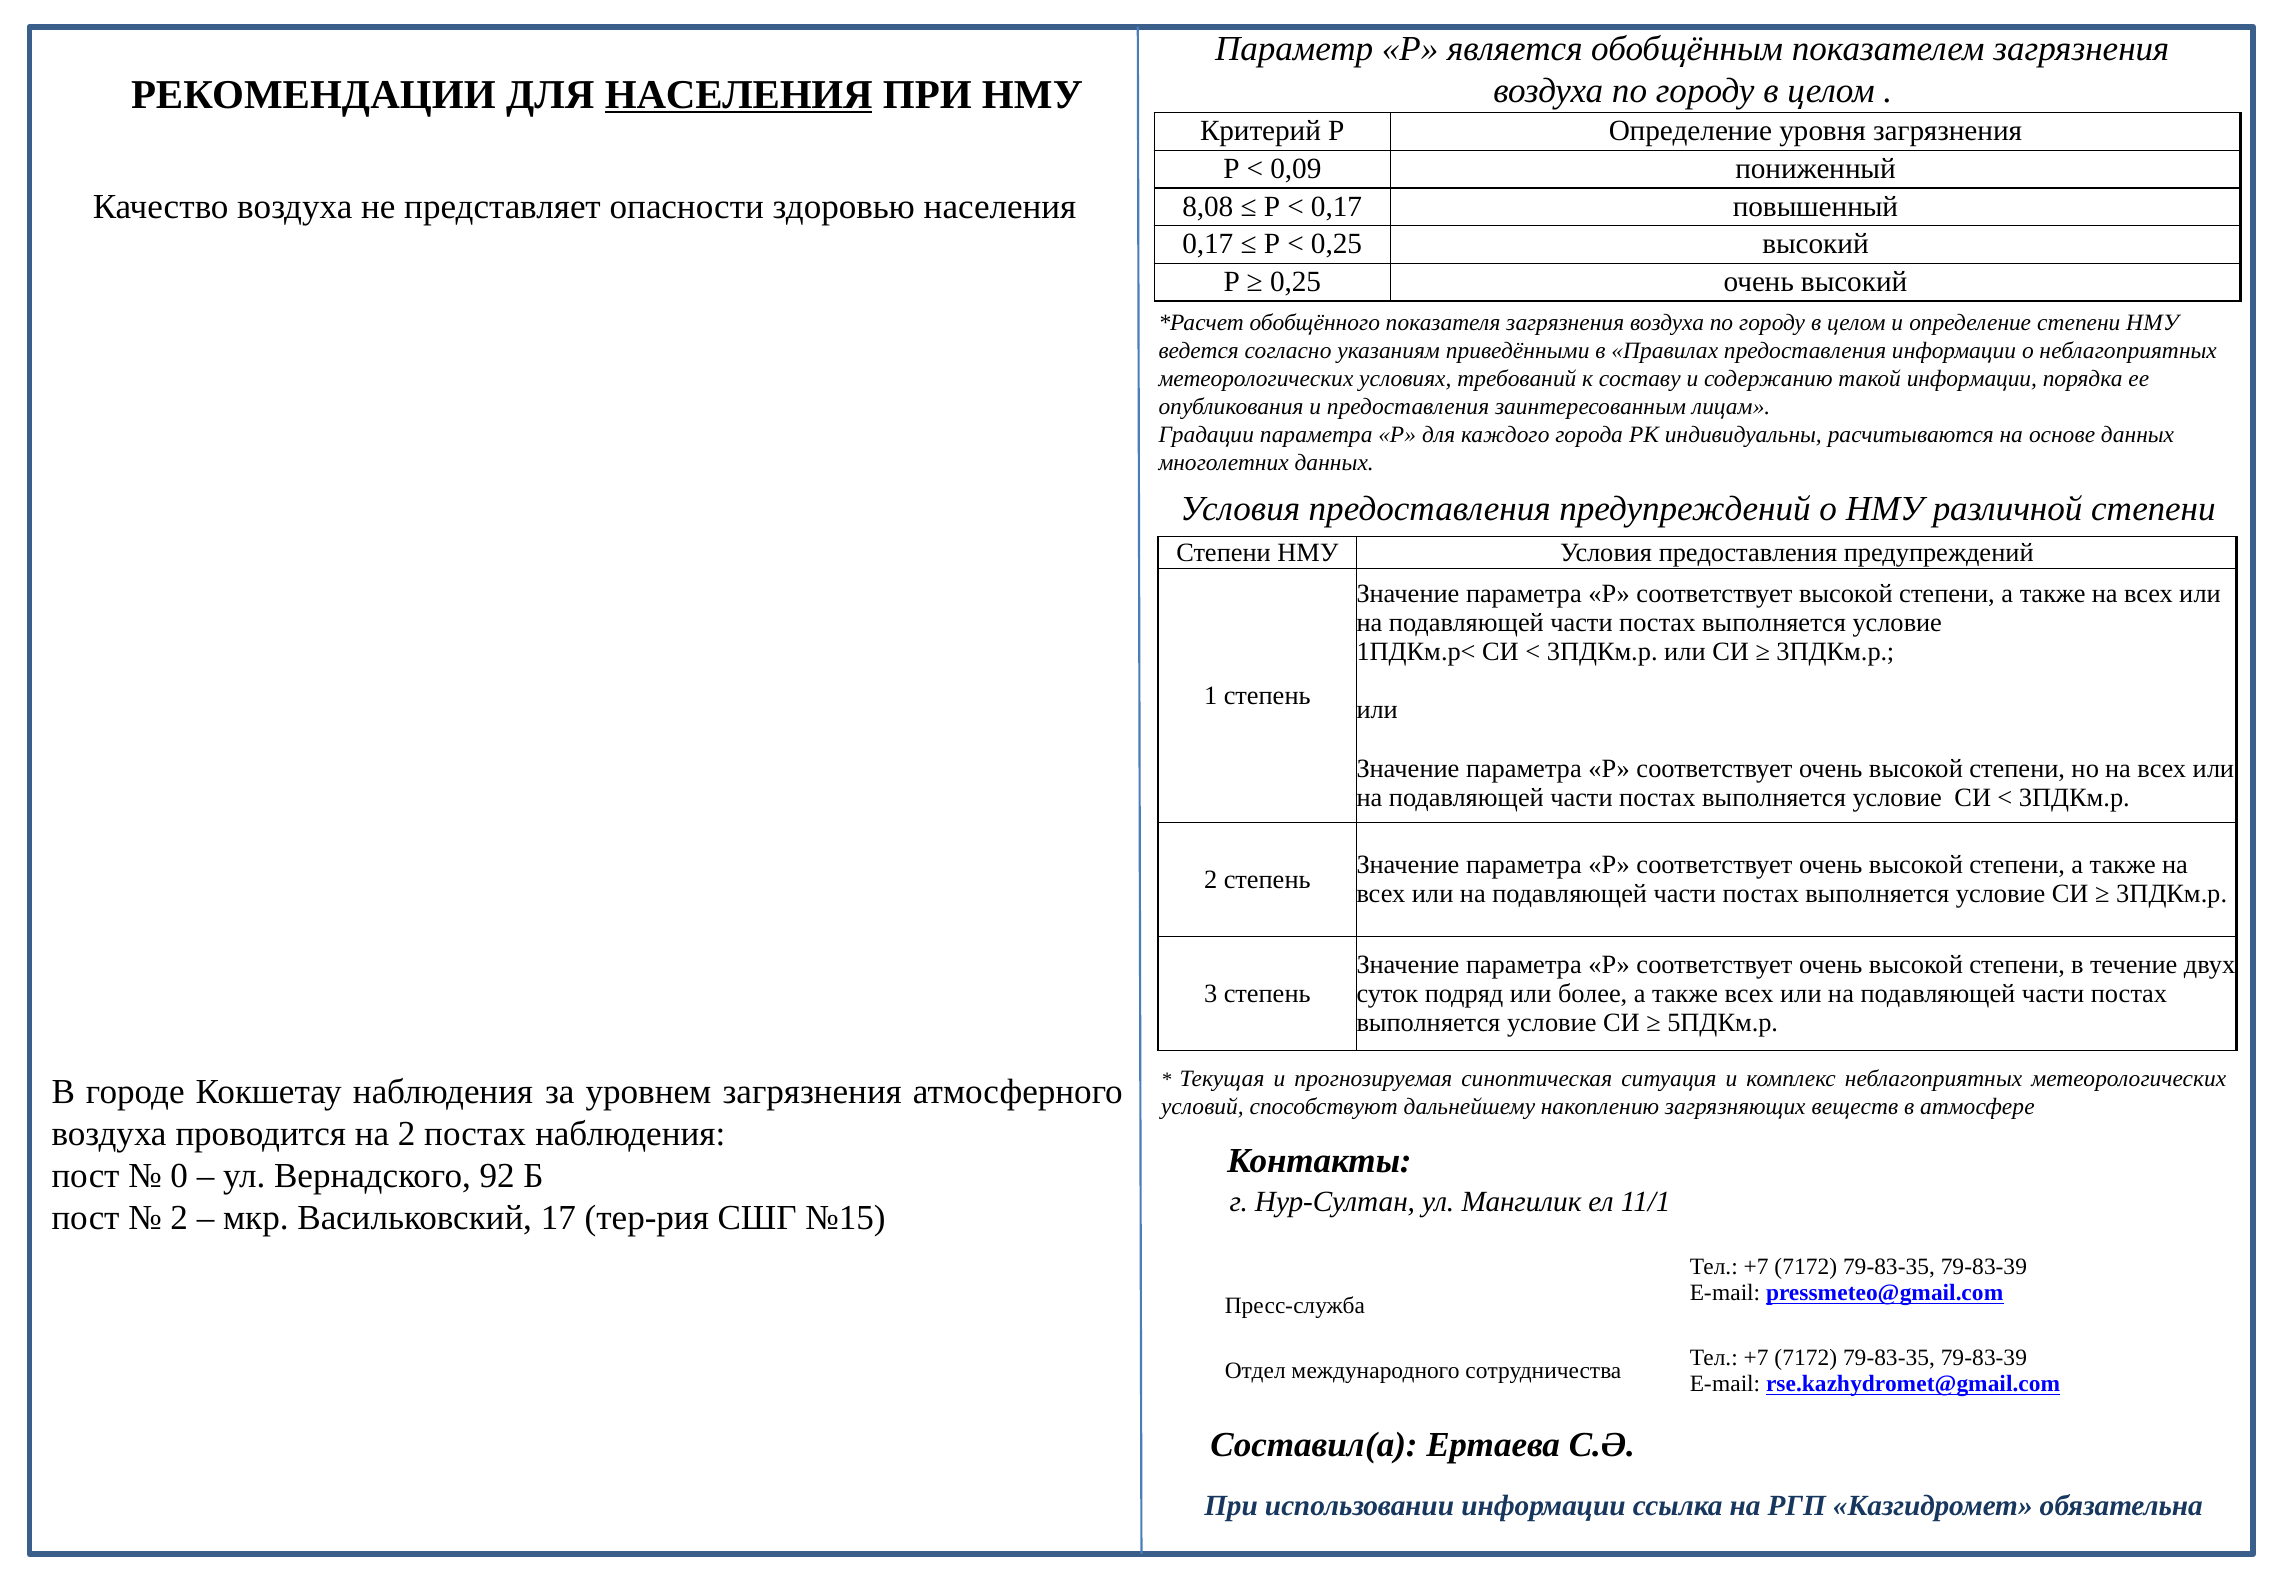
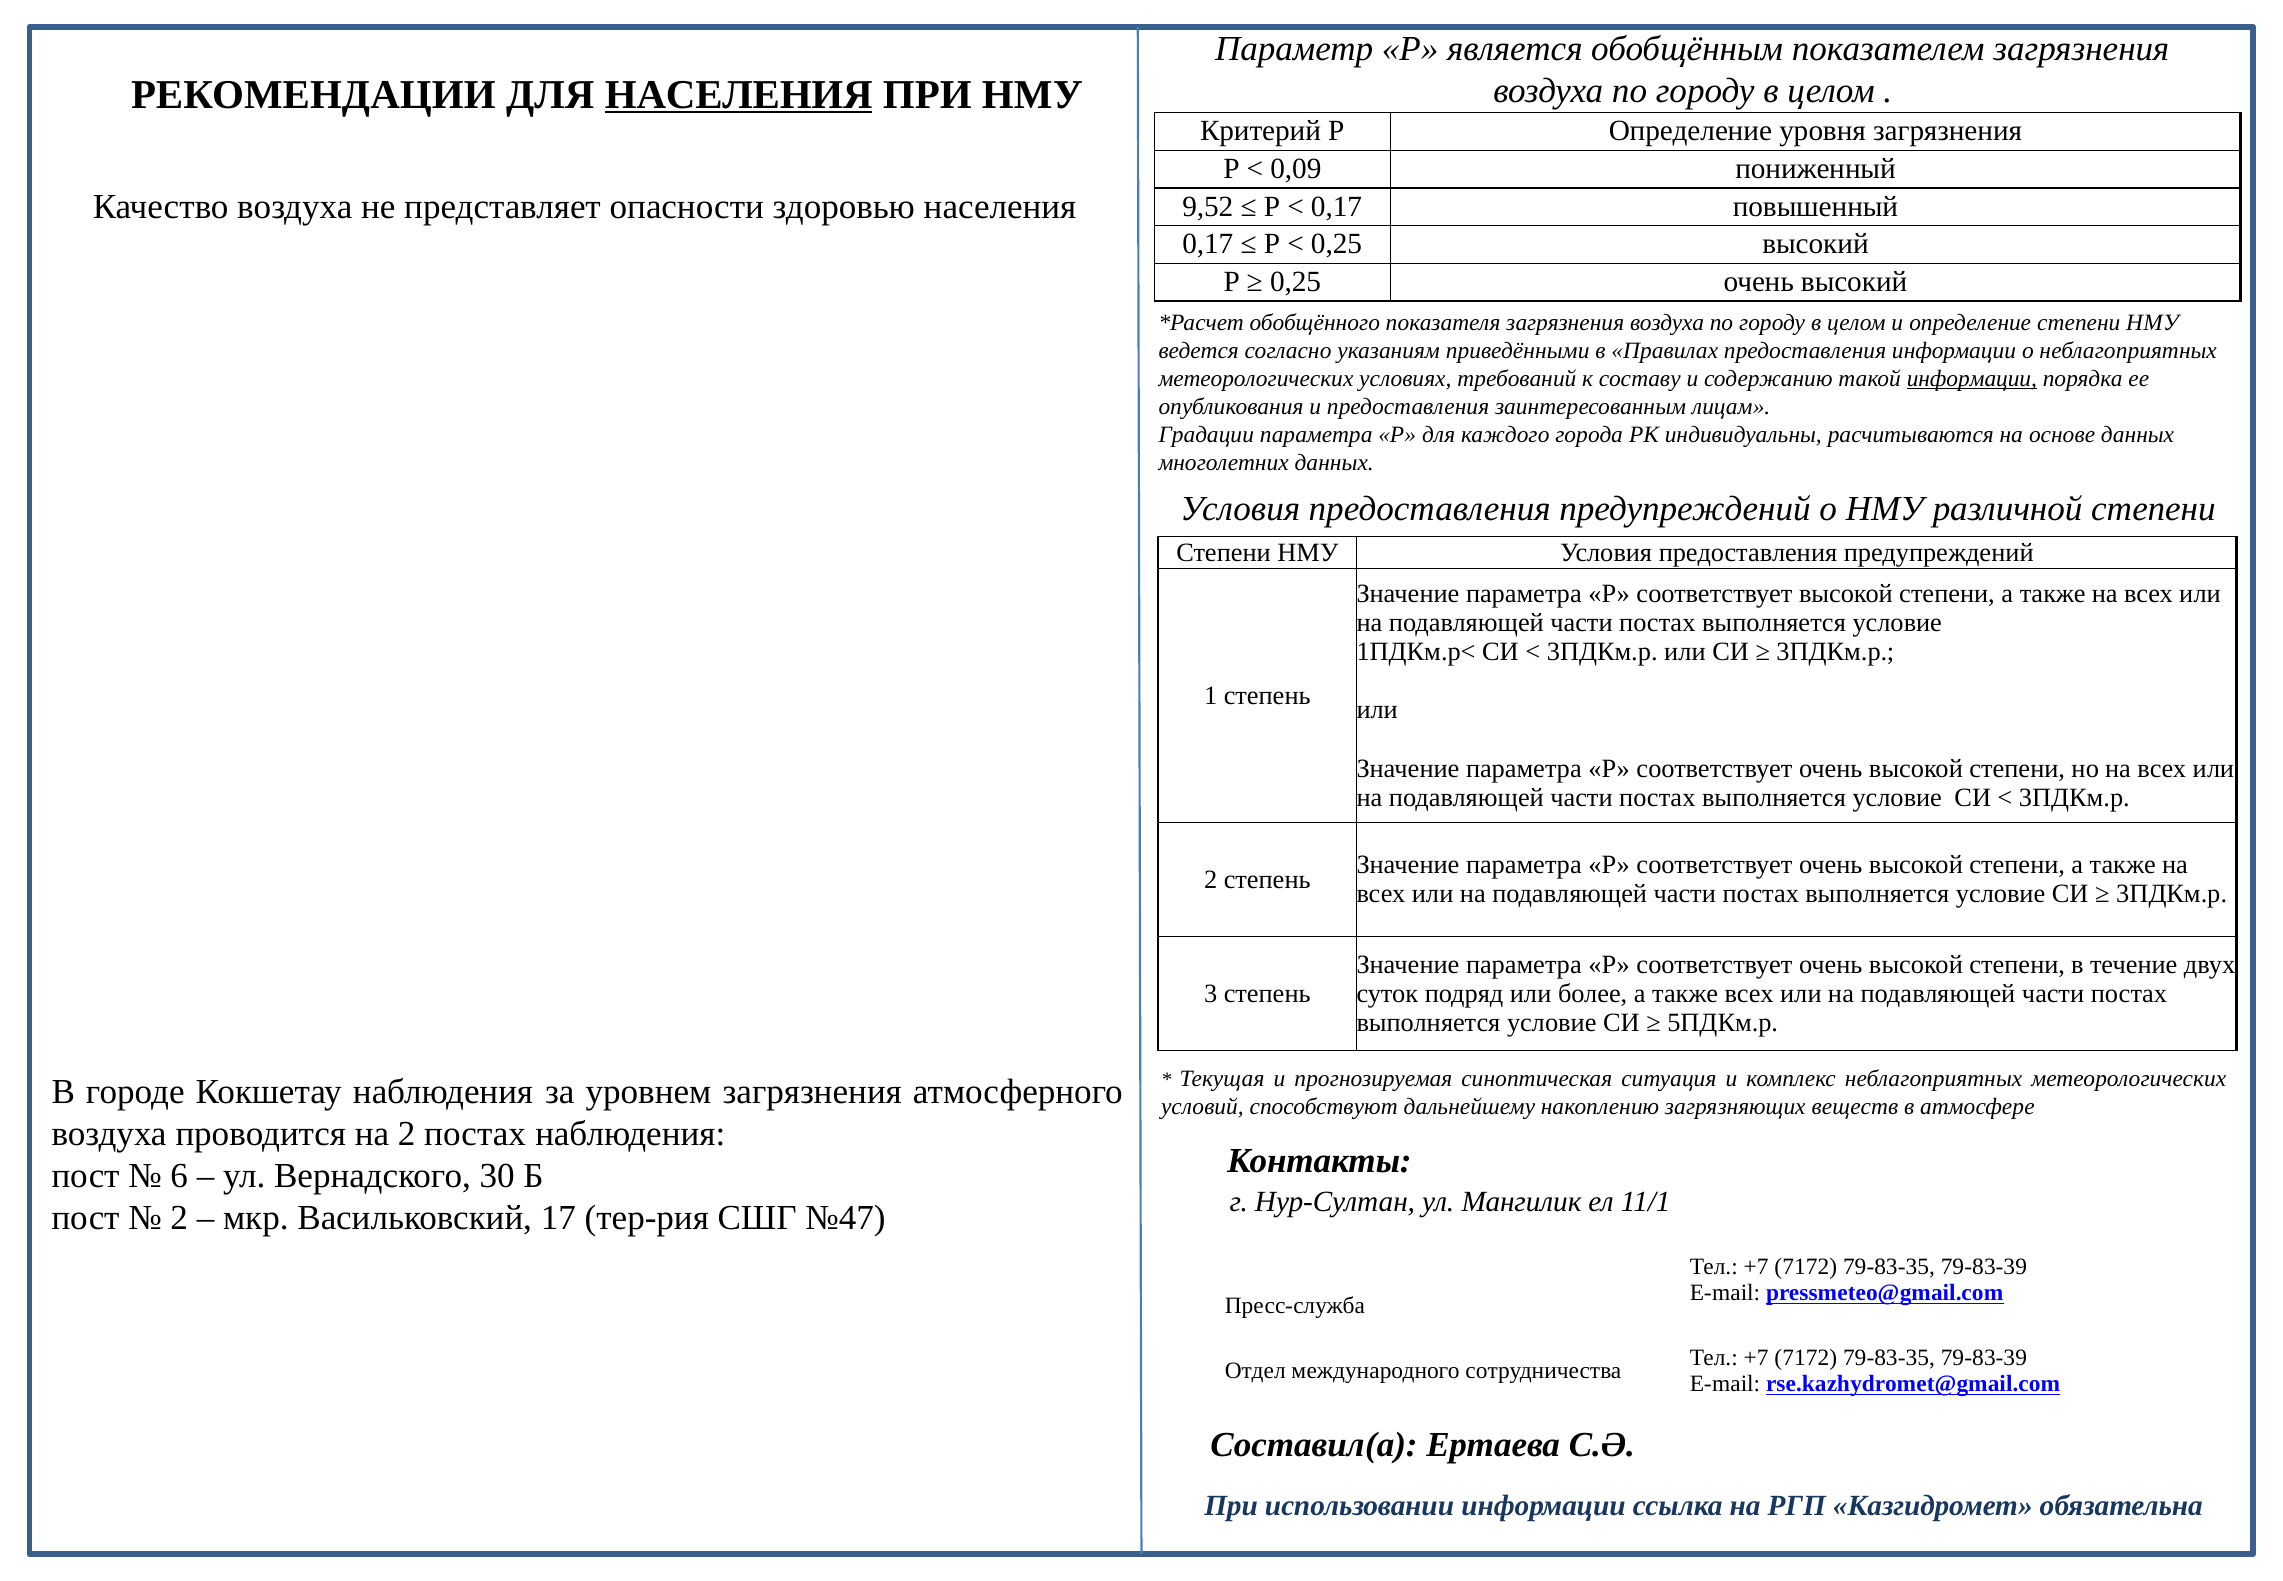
8,08: 8,08 -> 9,52
информации at (1972, 379) underline: none -> present
0: 0 -> 6
92: 92 -> 30
№15: №15 -> №47
